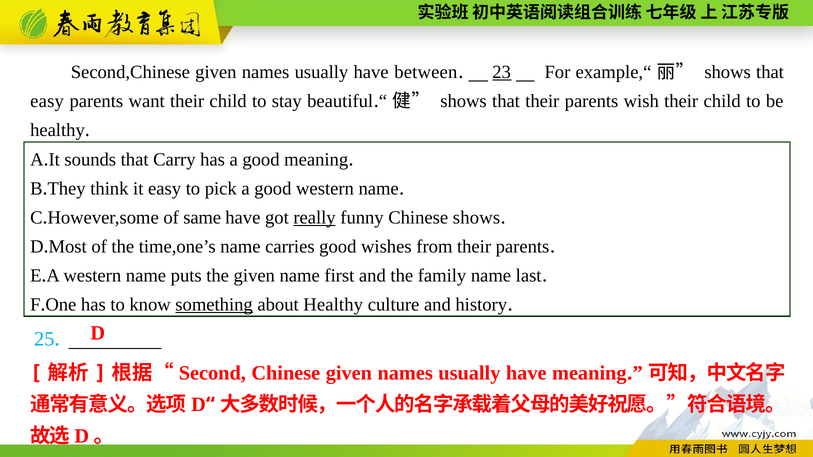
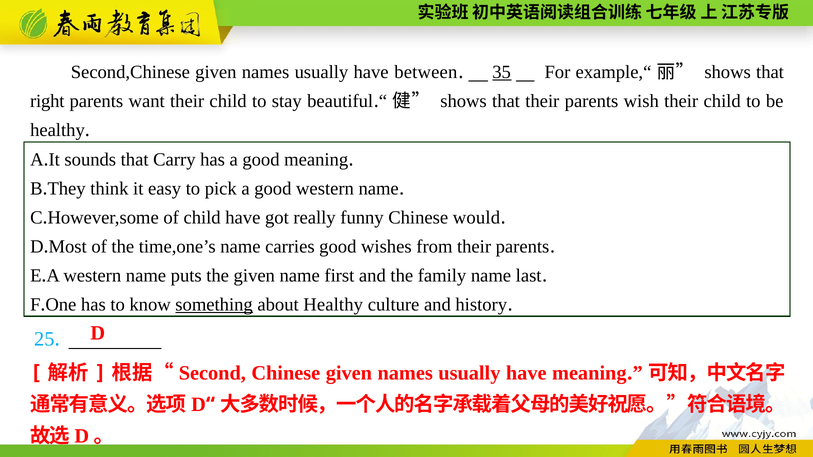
23: 23 -> 35
easy at (47, 101): easy -> right
of same: same -> child
really underline: present -> none
Chinese shows: shows -> would
